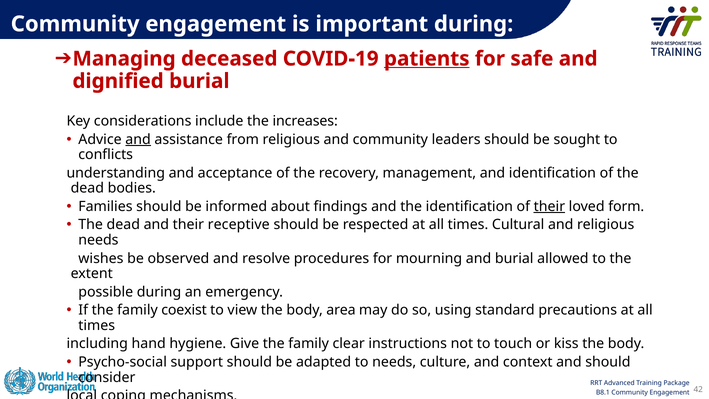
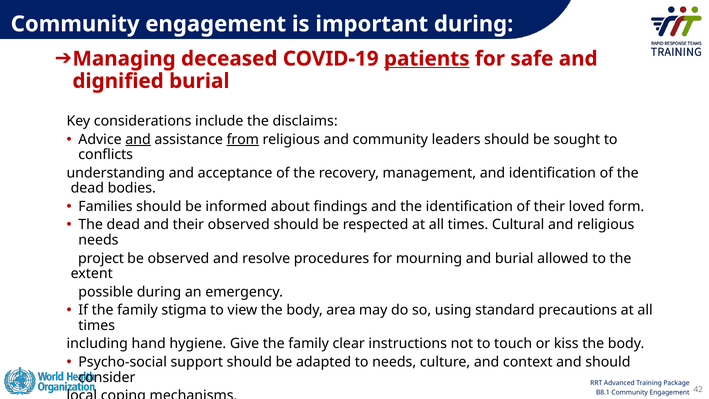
increases: increases -> disclaims
from underline: none -> present
their at (549, 206) underline: present -> none
their receptive: receptive -> observed
wishes: wishes -> project
coexist: coexist -> stigma
